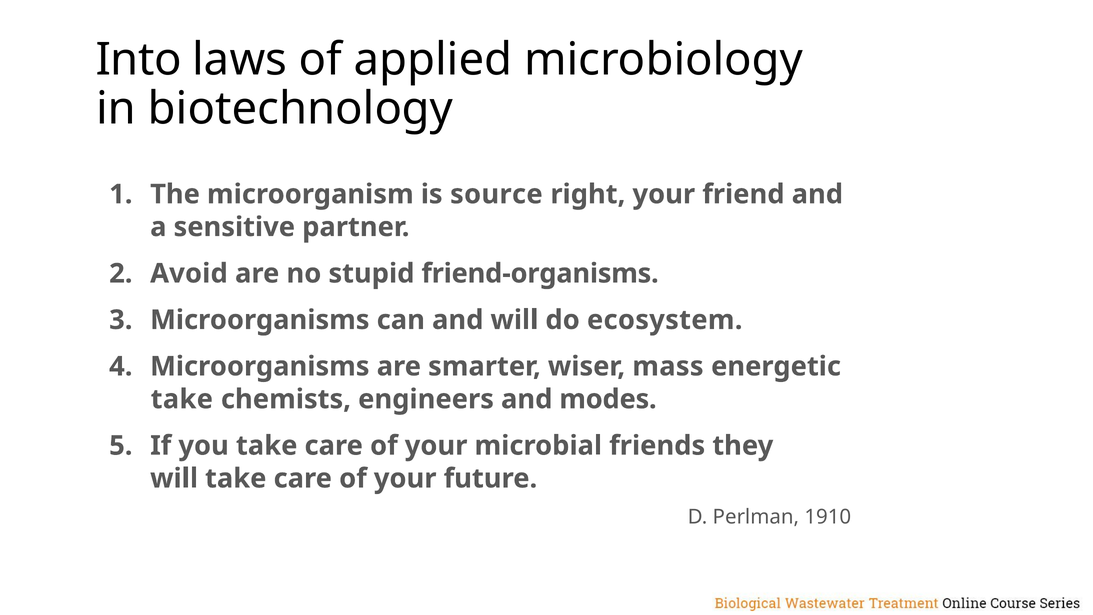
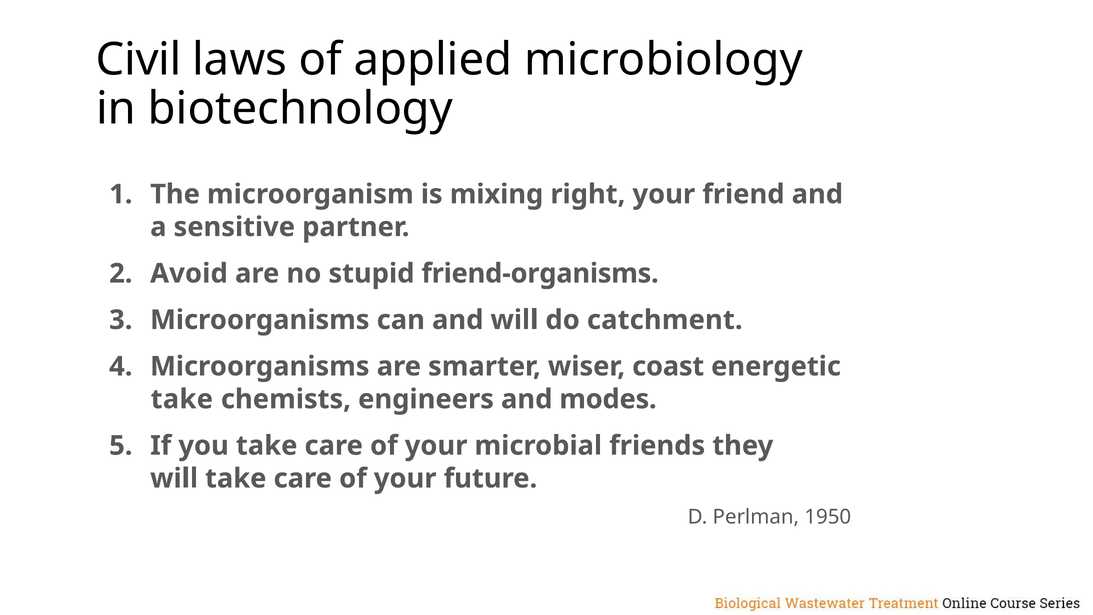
Into: Into -> Civil
source: source -> mixing
ecosystem: ecosystem -> catchment
mass: mass -> coast
1910: 1910 -> 1950
